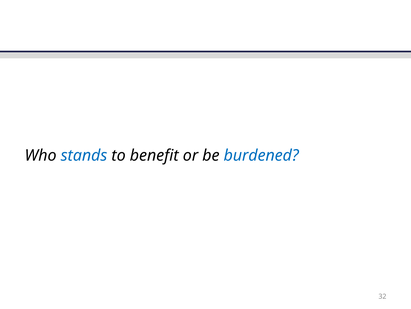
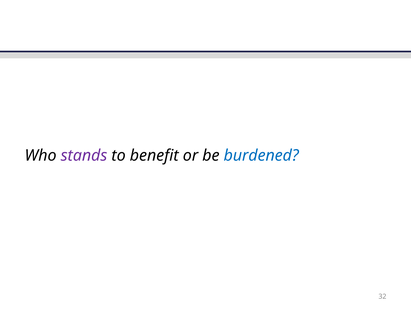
stands colour: blue -> purple
